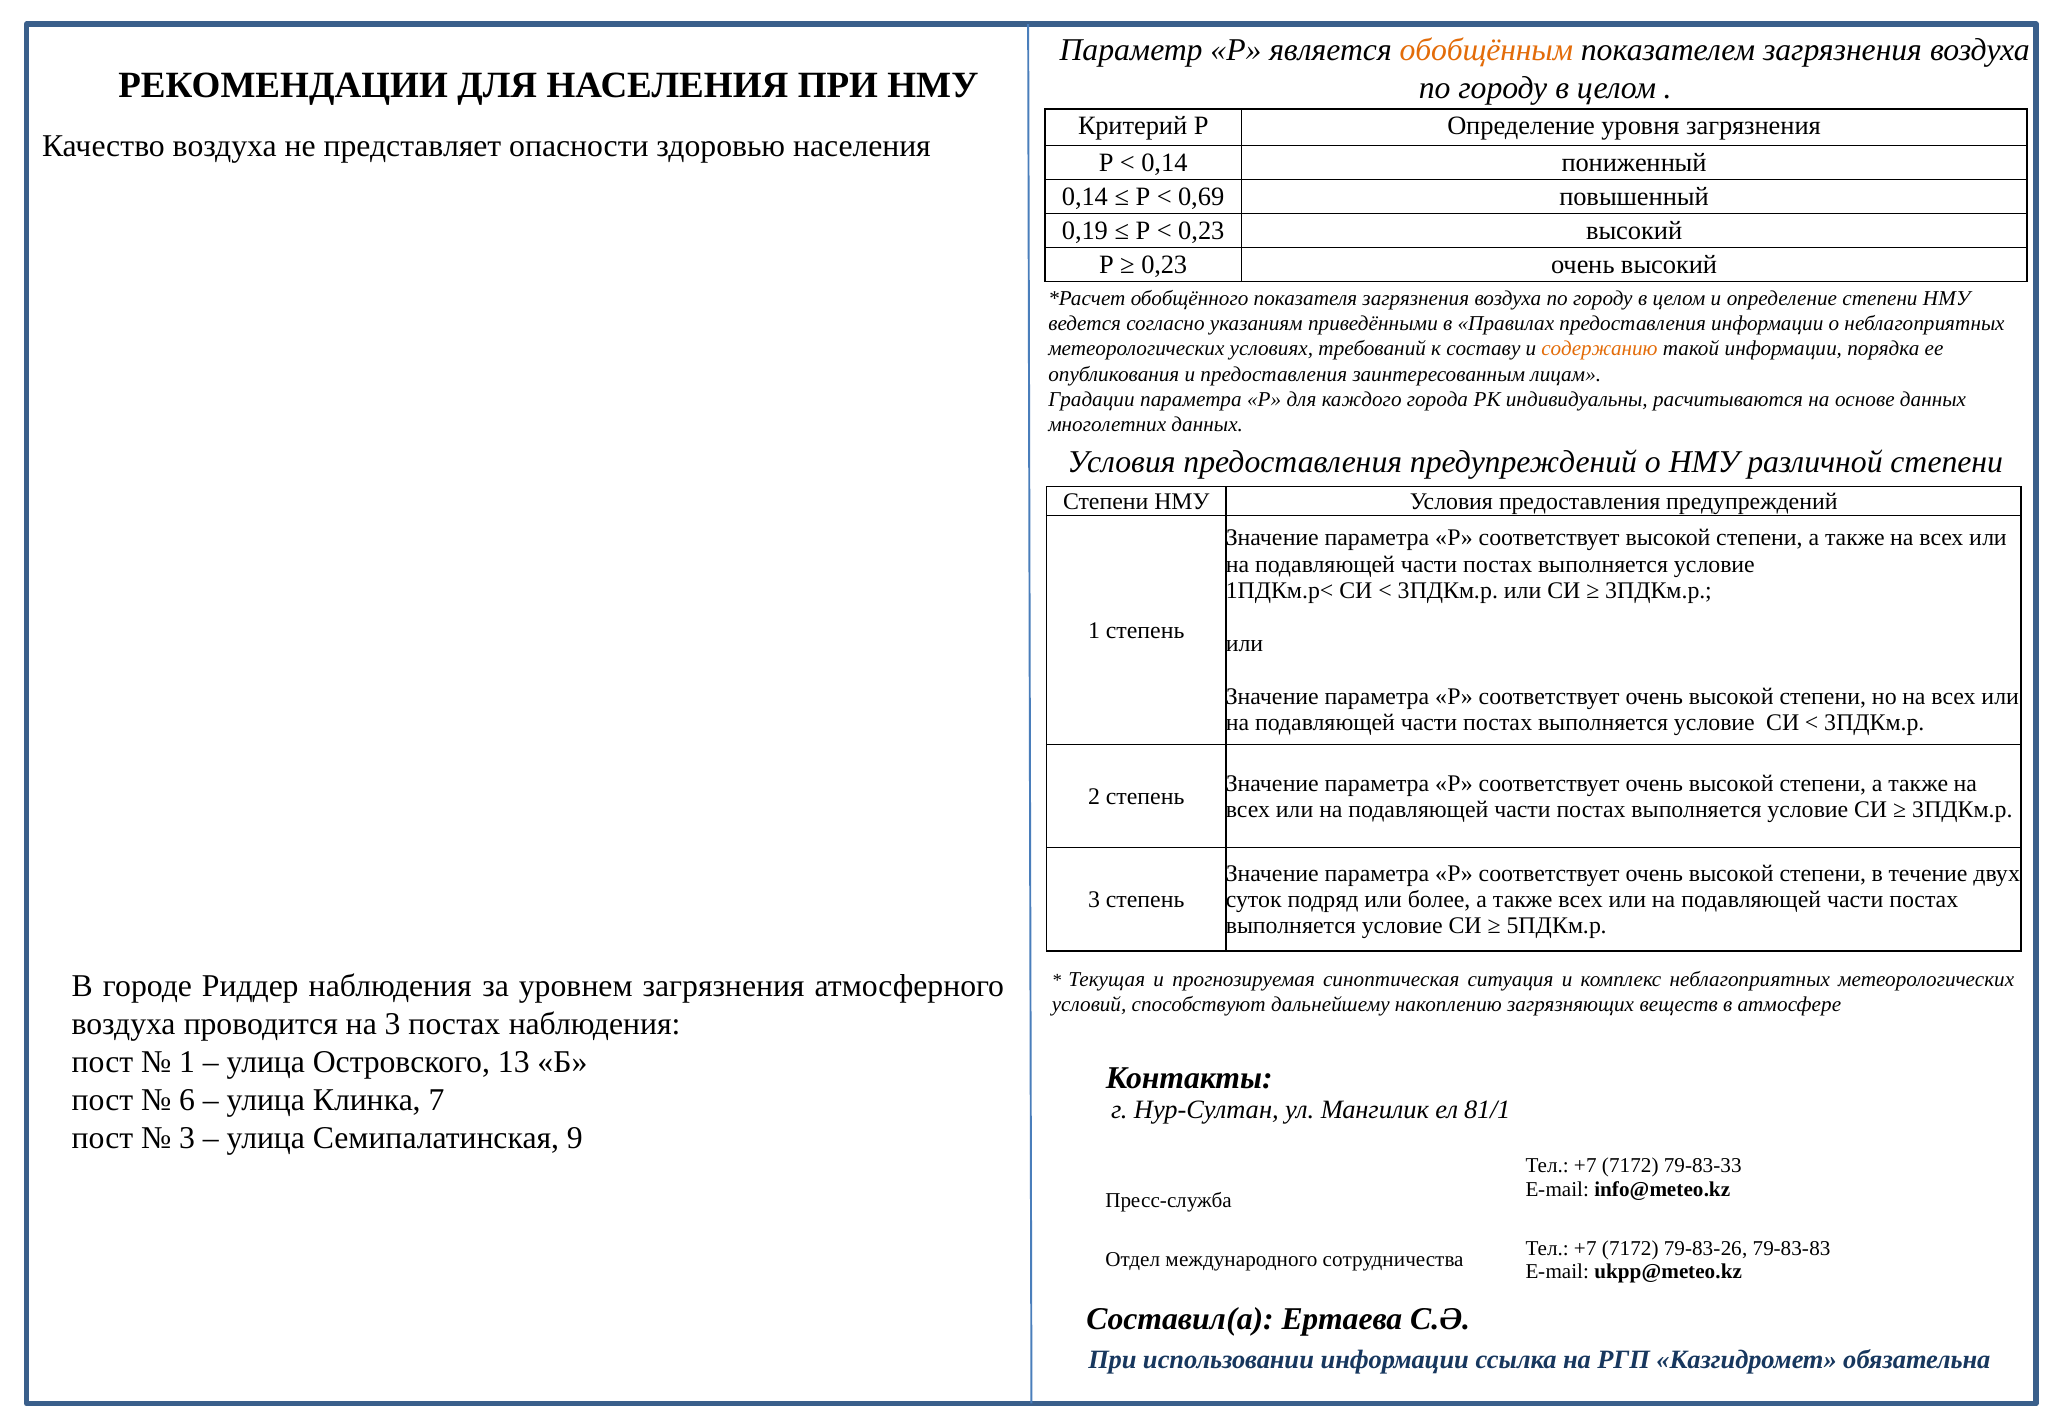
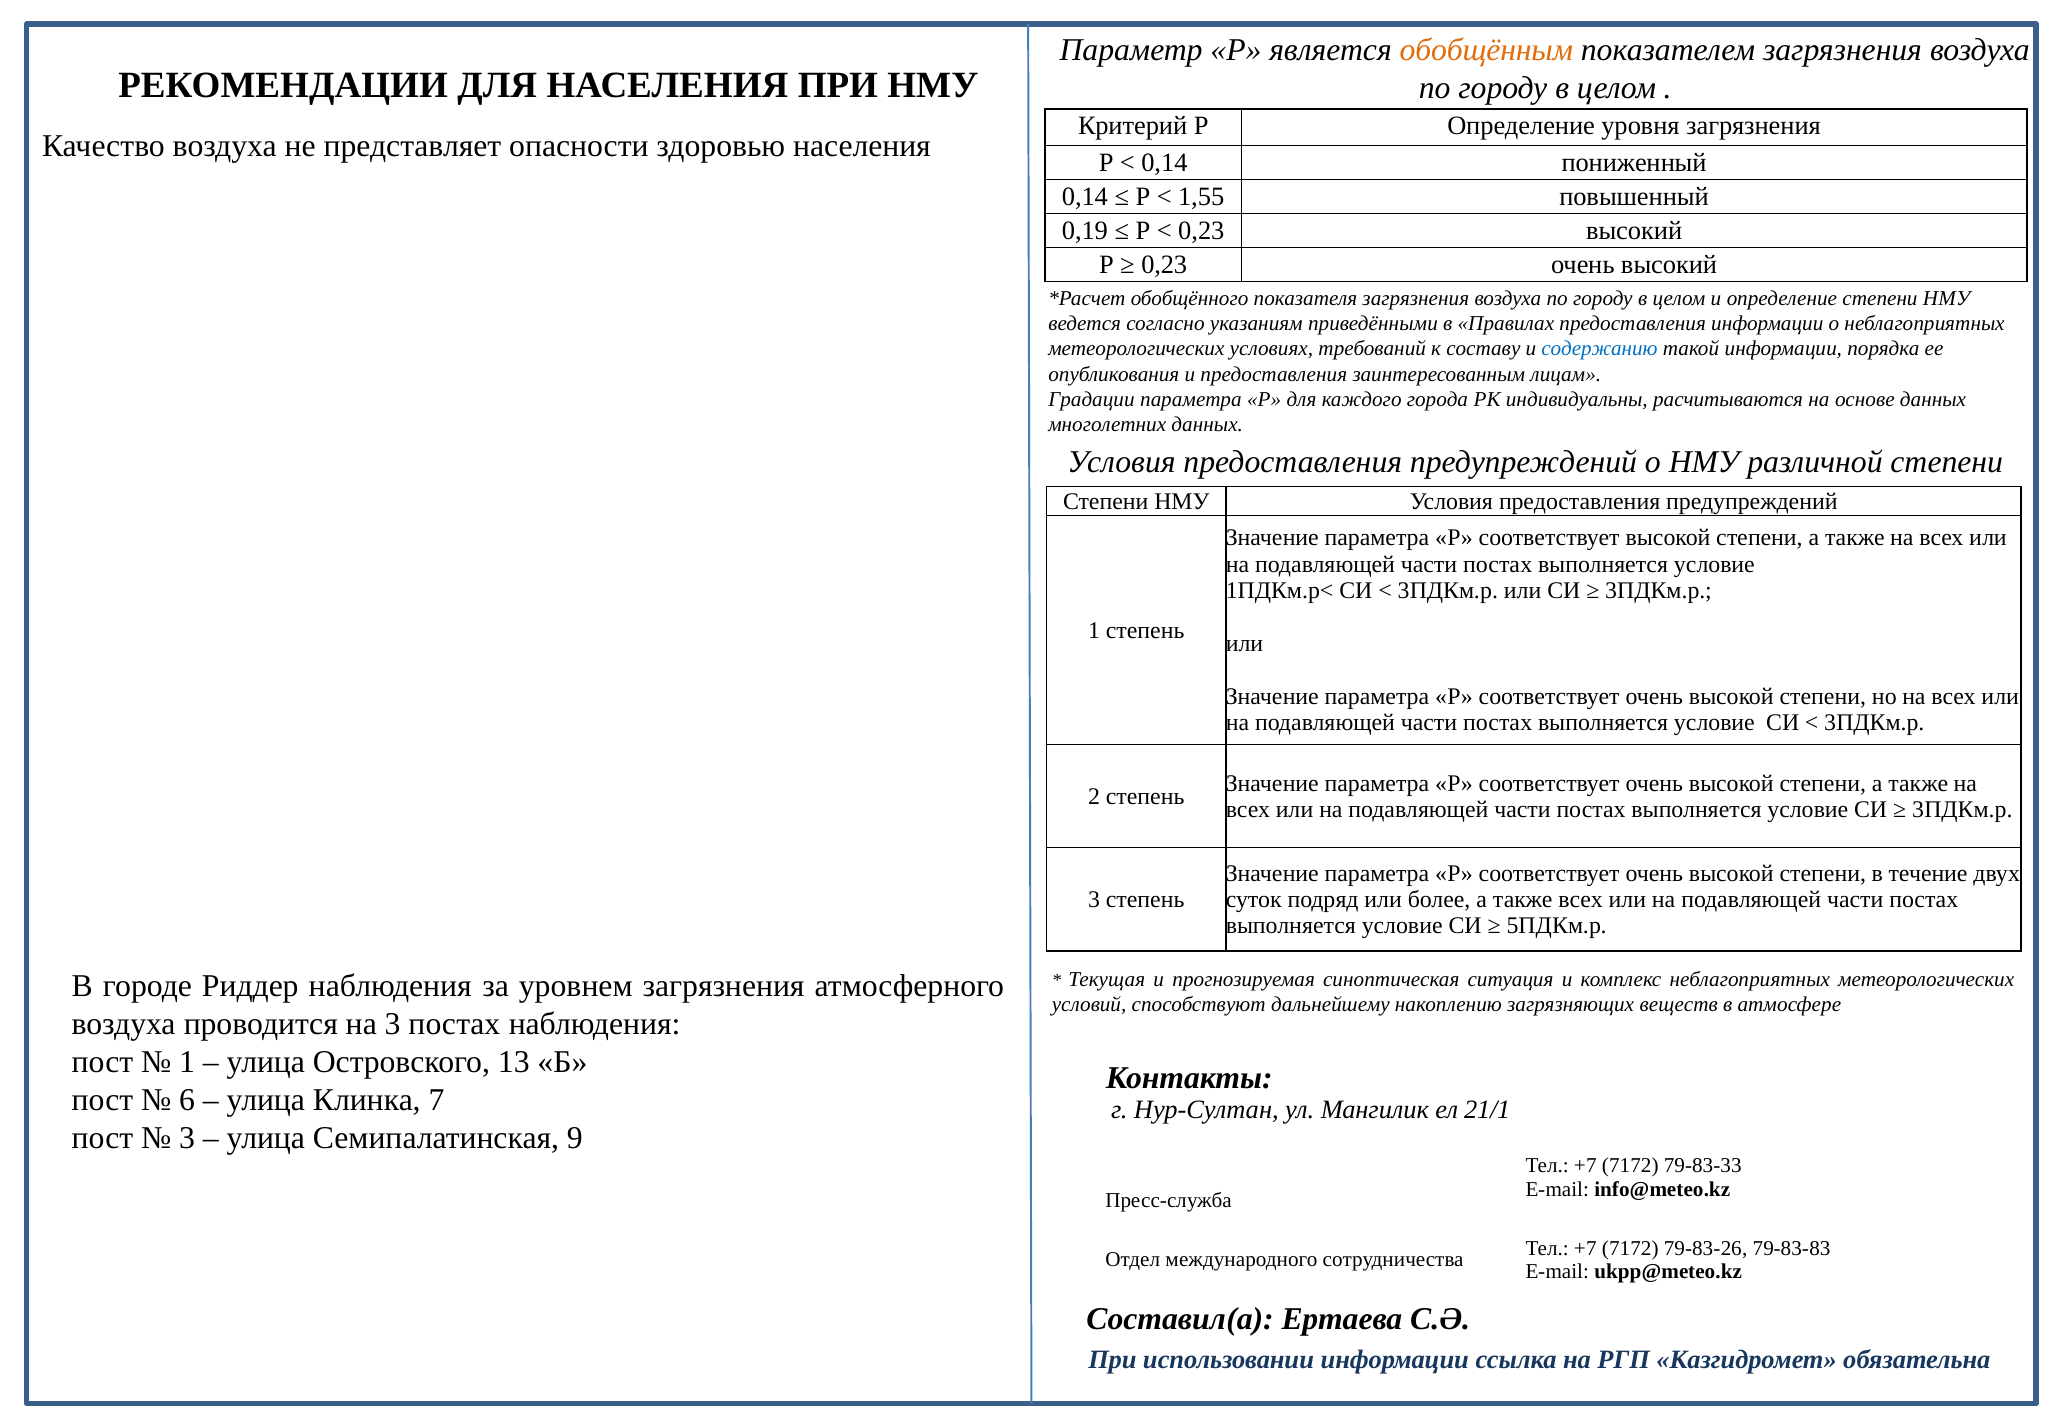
0,69: 0,69 -> 1,55
содержанию colour: orange -> blue
81/1: 81/1 -> 21/1
